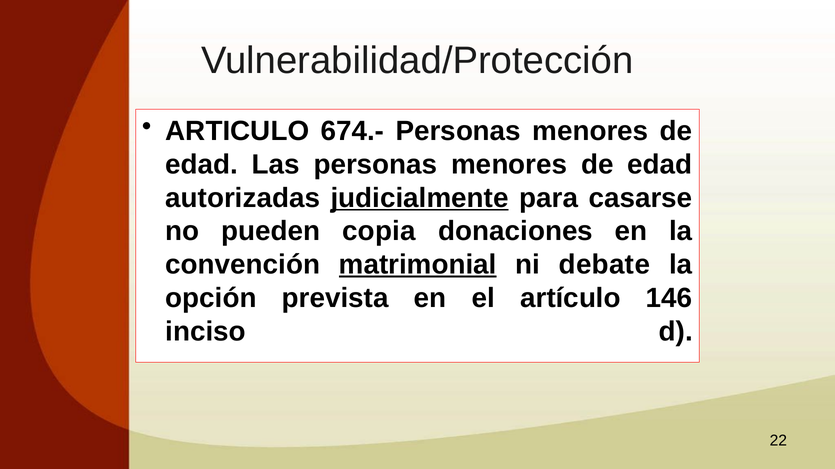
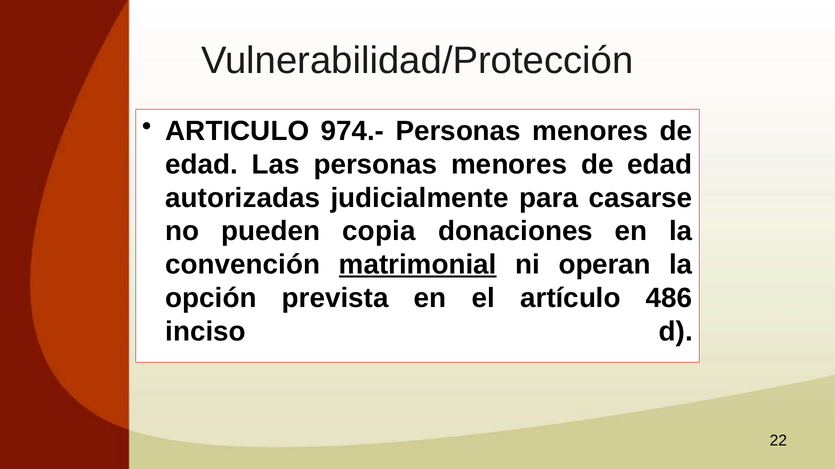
674.-: 674.- -> 974.-
judicialmente underline: present -> none
debate: debate -> operan
146: 146 -> 486
